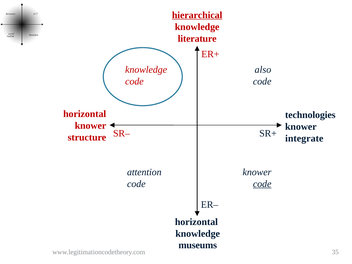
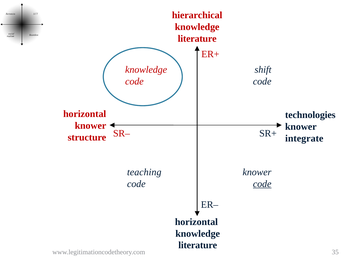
hierarchical underline: present -> none
also: also -> shift
attention: attention -> teaching
museums at (198, 245): museums -> literature
